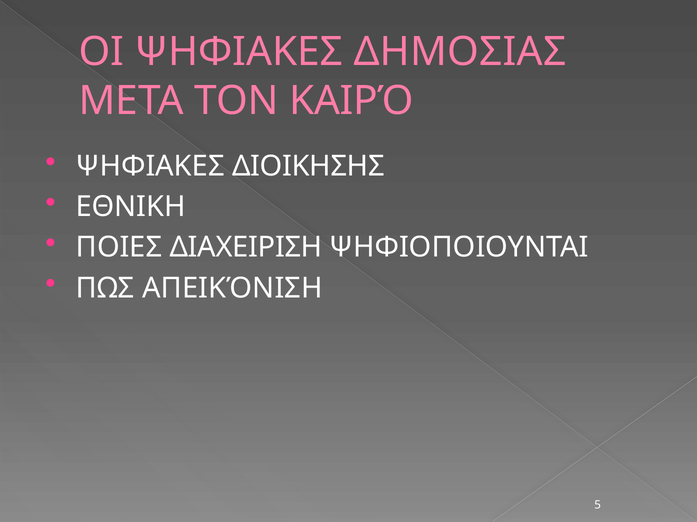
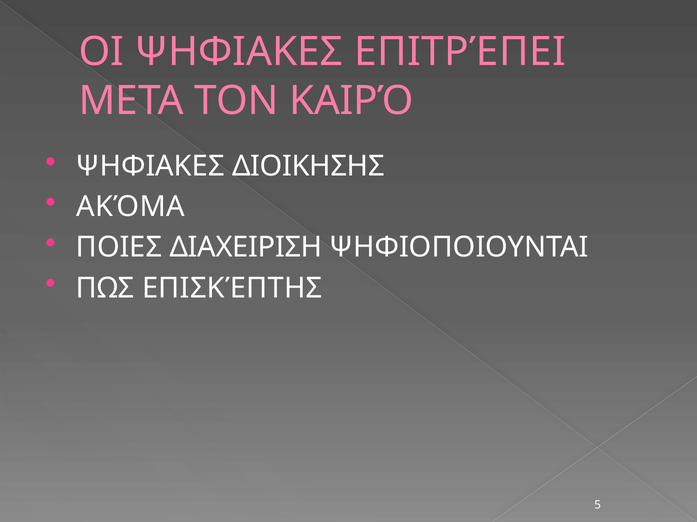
ΔΗΜΟΣΙΑΣ: ΔΗΜΟΣΙΑΣ -> ΕΠΙΤΡΈΠΕΙ
ΕΘΝΙΚΗ: ΕΘΝΙΚΗ -> ΑΚΌΜΑ
ΑΠΕΙΚΌΝΙΣΗ: ΑΠΕΙΚΌΝΙΣΗ -> ΕΠΙΣΚΈΠΤΗΣ
